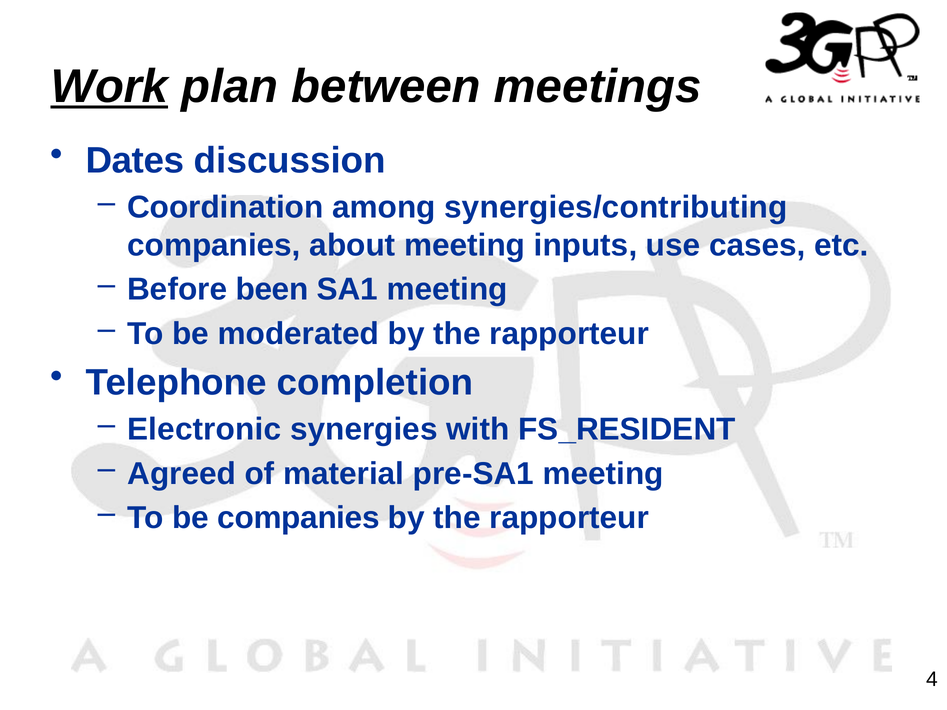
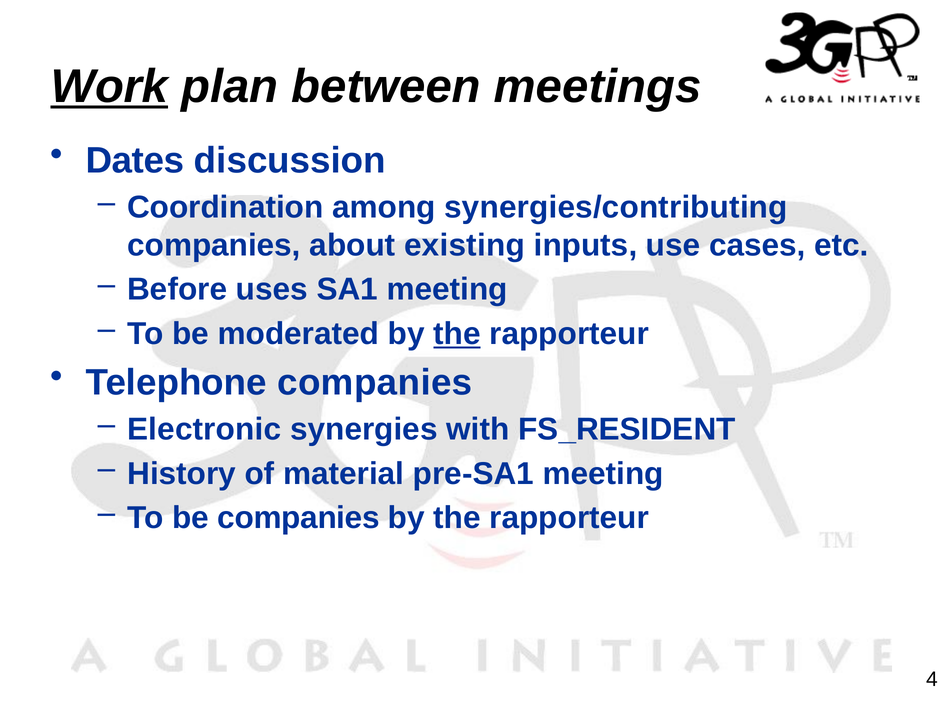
about meeting: meeting -> existing
been: been -> uses
the at (457, 334) underline: none -> present
Telephone completion: completion -> companies
Agreed: Agreed -> History
